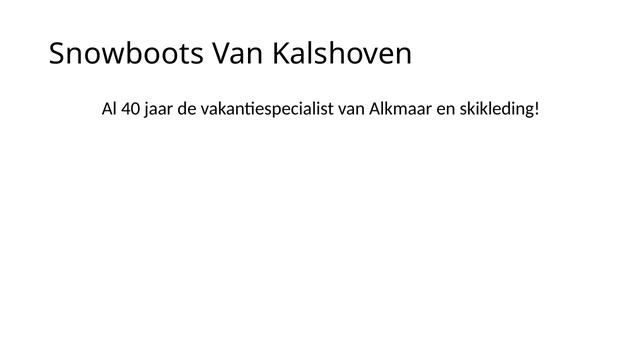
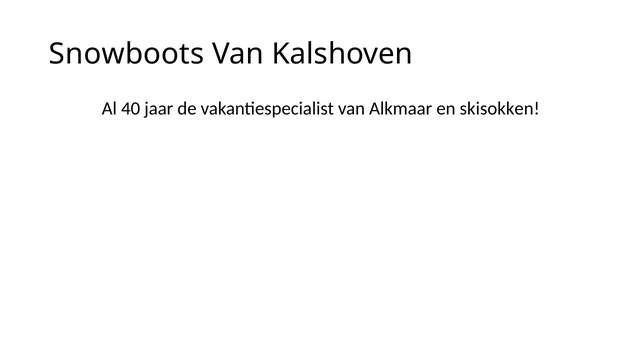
skikleding: skikleding -> skisokken
